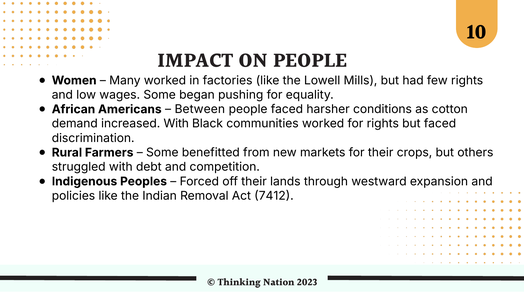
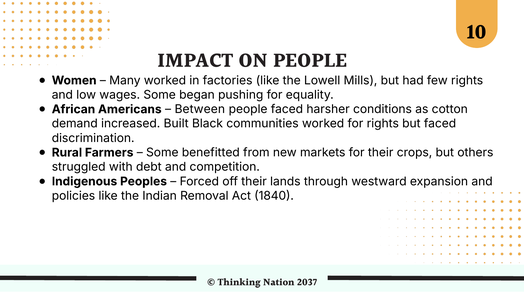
increased With: With -> Built
7412: 7412 -> 1840
2023: 2023 -> 2037
